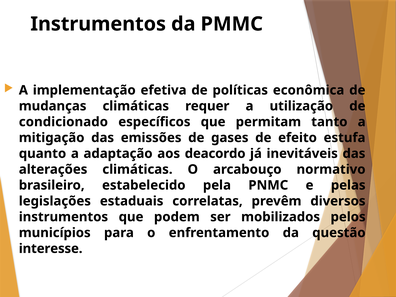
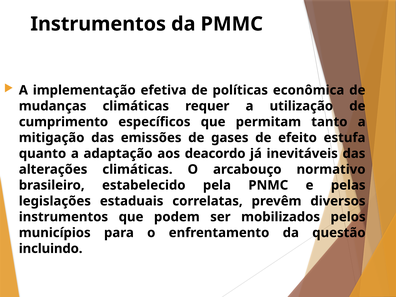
condicionado: condicionado -> cumprimento
interesse: interesse -> incluindo
